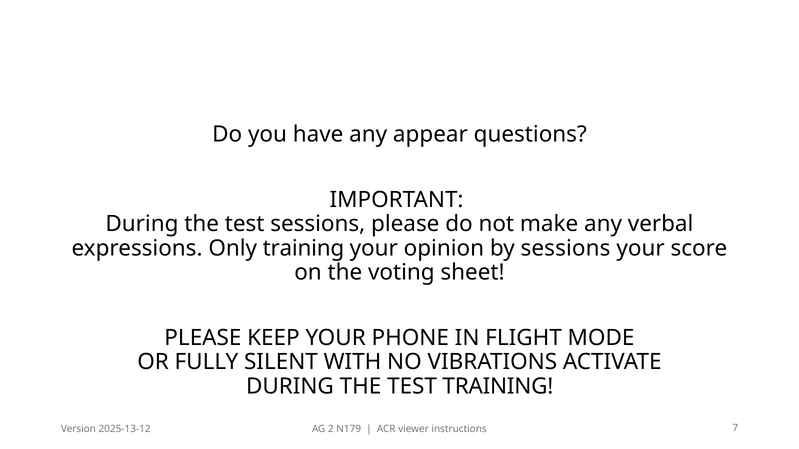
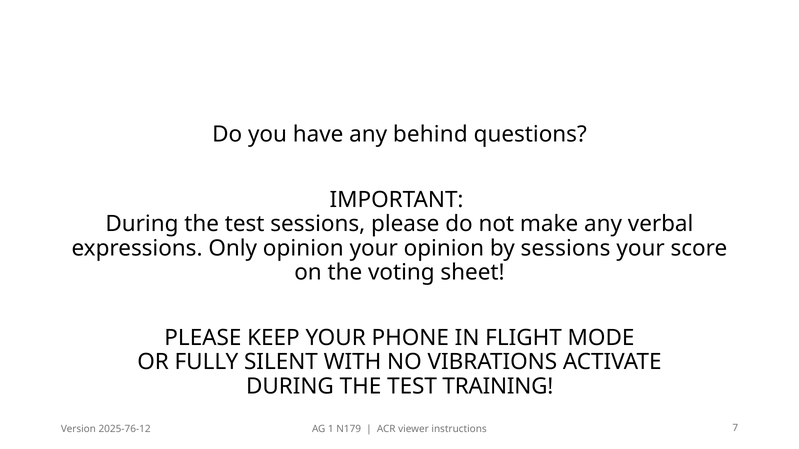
appear: appear -> behind
Only training: training -> opinion
2025-13-12: 2025-13-12 -> 2025-76-12
2: 2 -> 1
